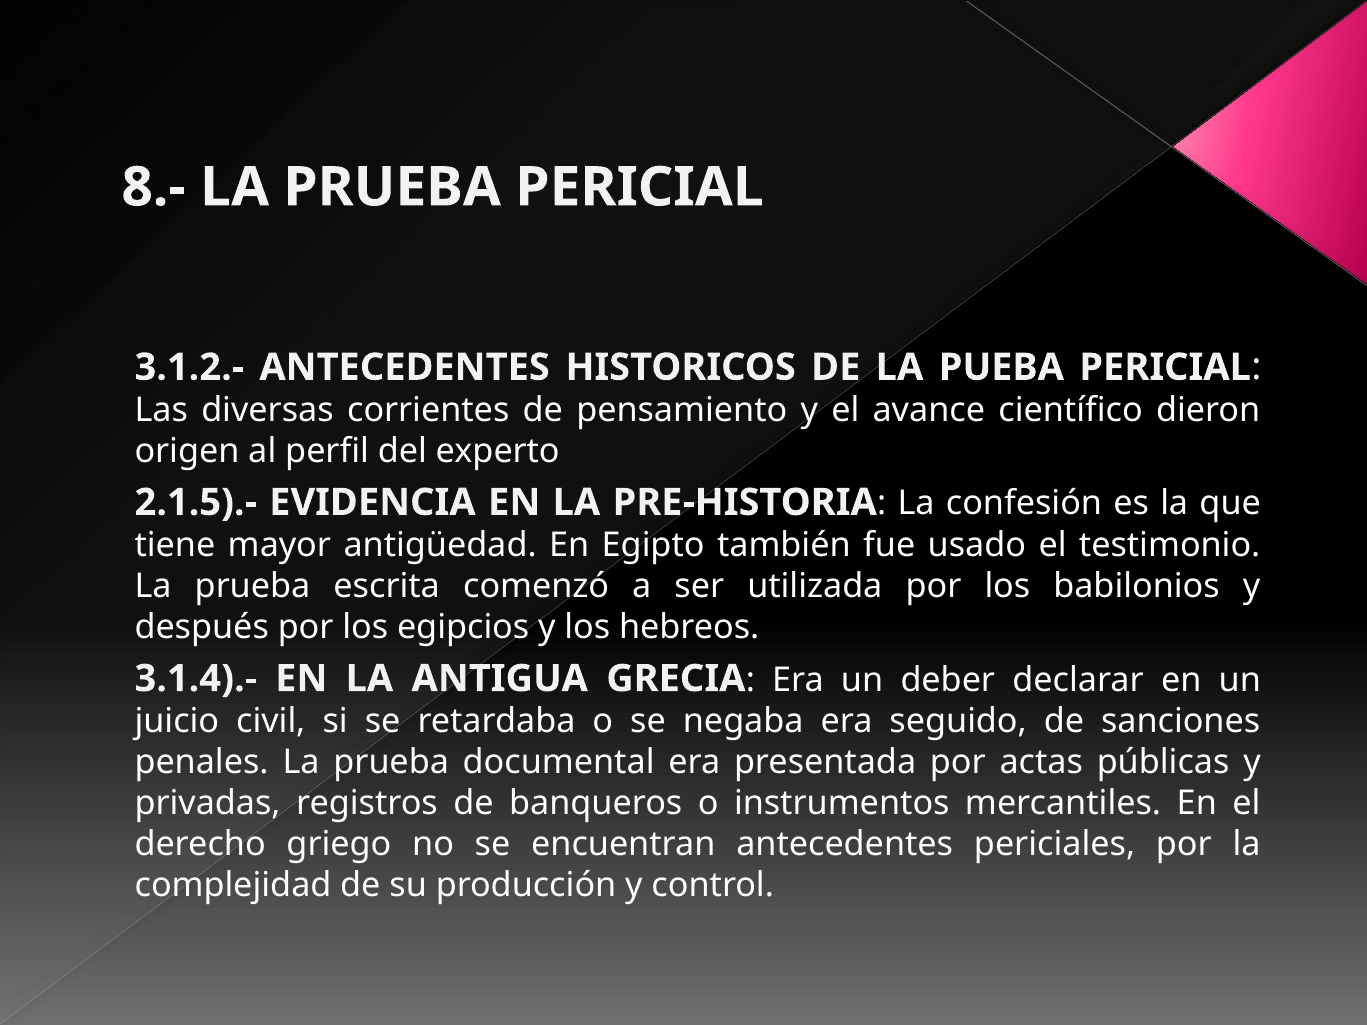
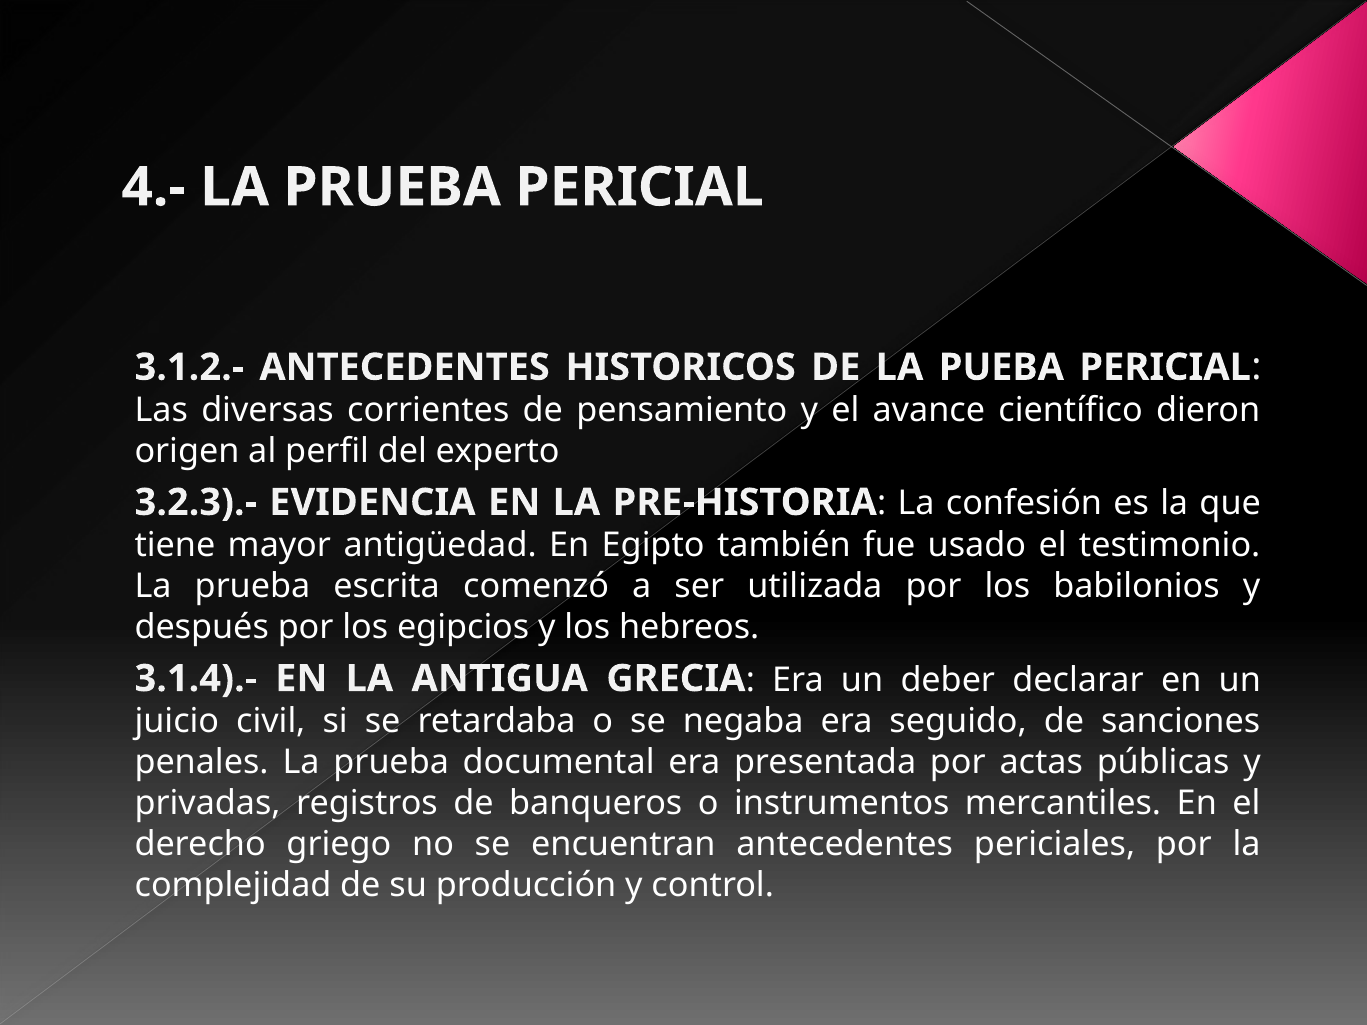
8.-: 8.- -> 4.-
2.1.5).-: 2.1.5).- -> 3.2.3).-
